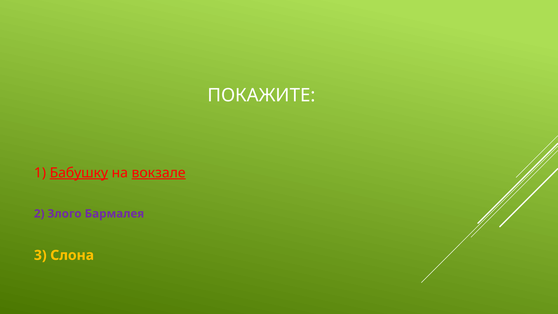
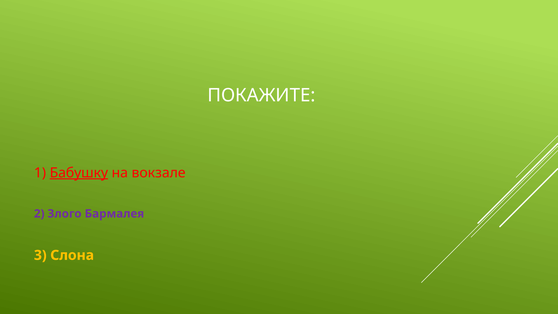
вокзале underline: present -> none
